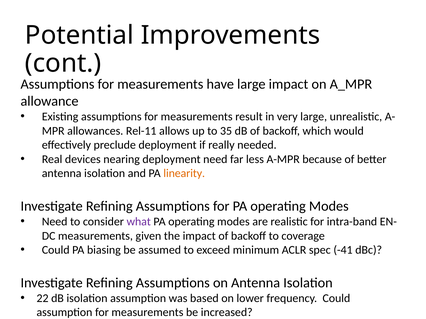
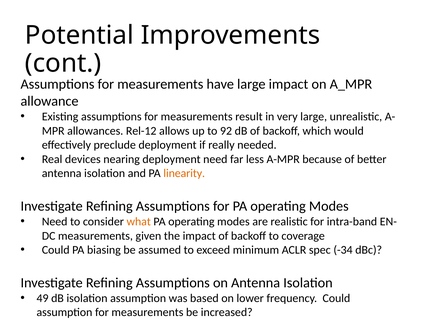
Rel-11: Rel-11 -> Rel-12
35: 35 -> 92
what colour: purple -> orange
-41: -41 -> -34
22: 22 -> 49
